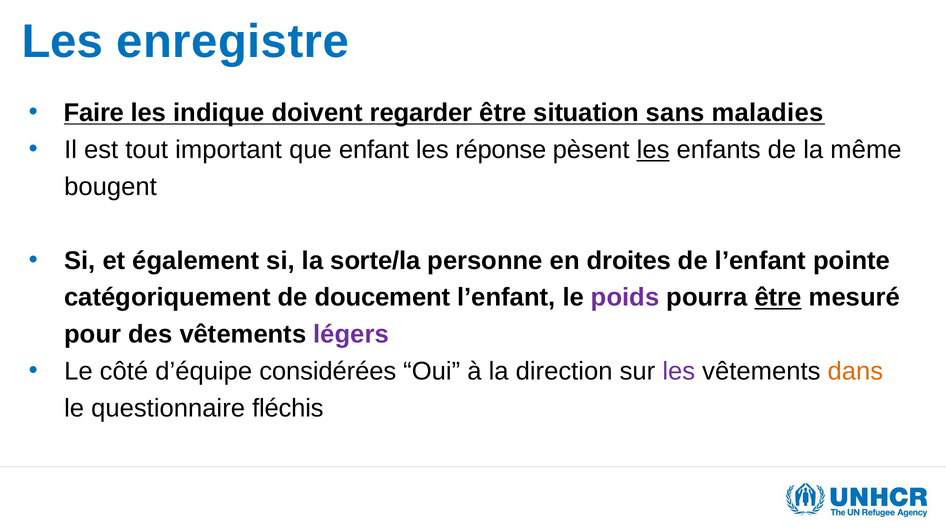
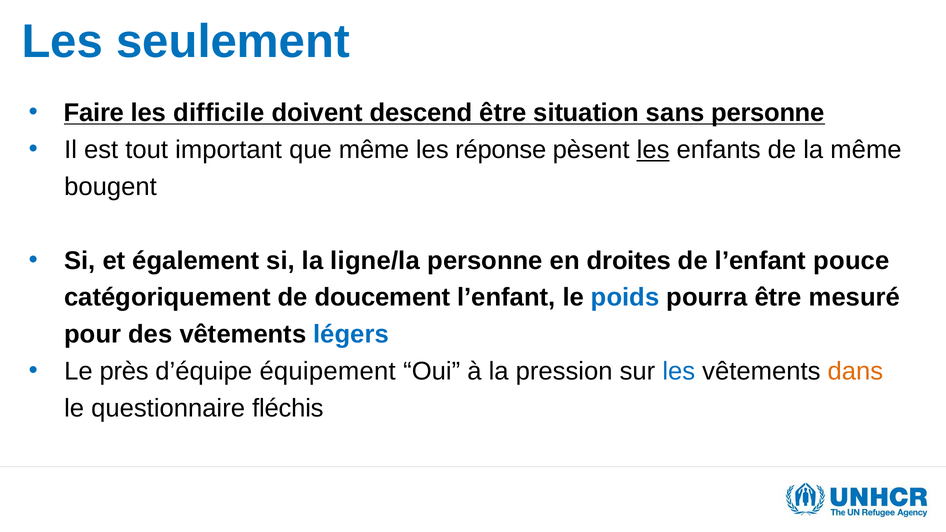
enregistre: enregistre -> seulement
indique: indique -> difficile
regarder: regarder -> descend
sans maladies: maladies -> personne
que enfant: enfant -> même
sorte/la: sorte/la -> ligne/la
pointe: pointe -> pouce
poids colour: purple -> blue
être at (778, 298) underline: present -> none
légers colour: purple -> blue
côté: côté -> près
considérées: considérées -> équipement
direction: direction -> pression
les at (679, 371) colour: purple -> blue
